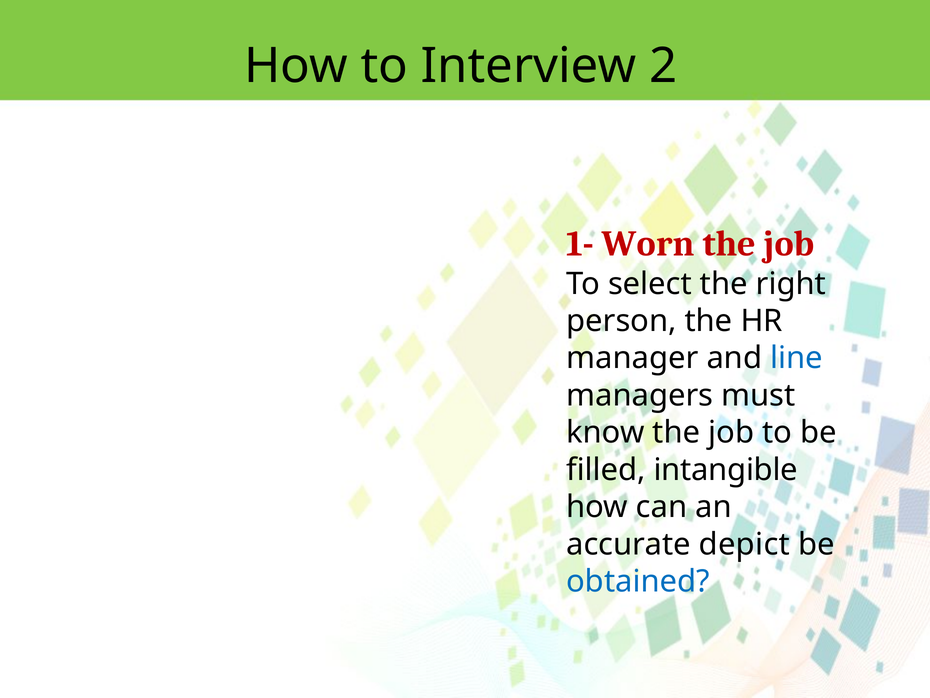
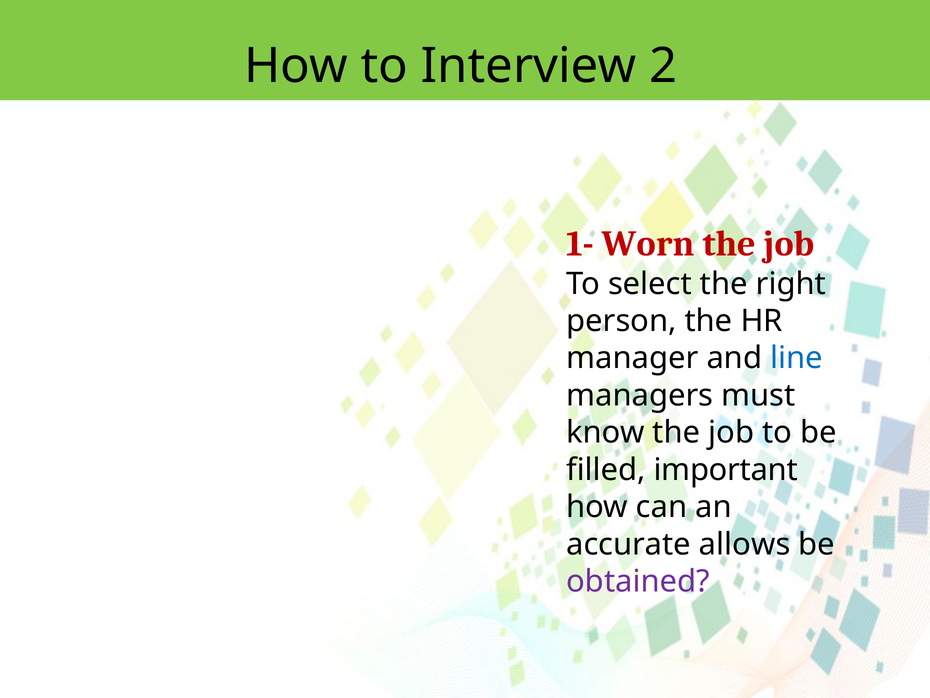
intangible: intangible -> important
depict: depict -> allows
obtained colour: blue -> purple
